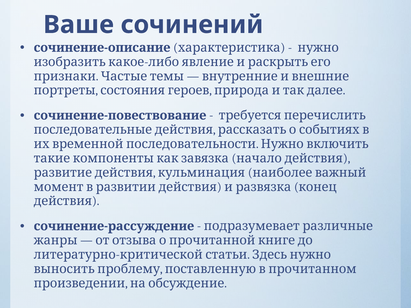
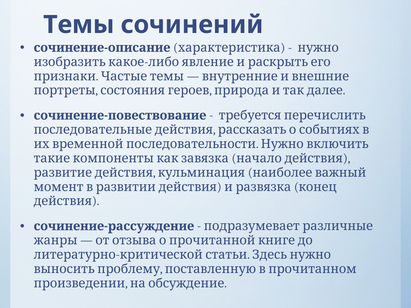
Ваше: Ваше -> Темы
